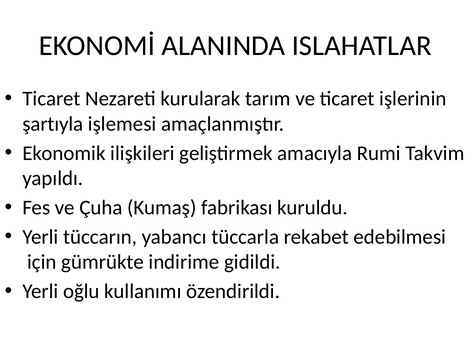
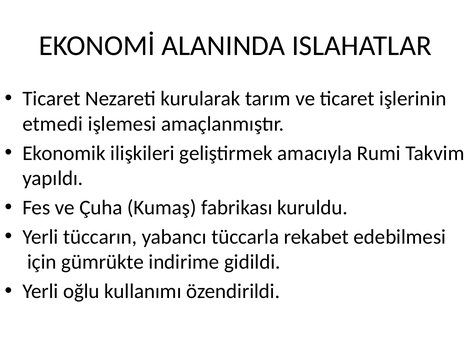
şartıyla: şartıyla -> etmedi
